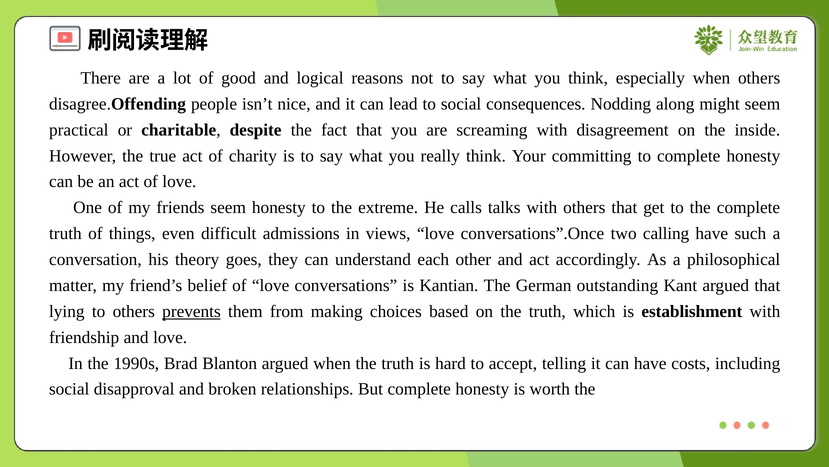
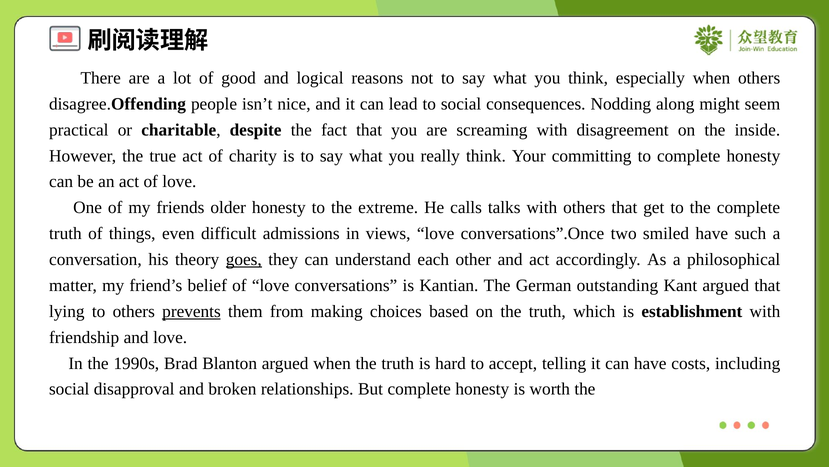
friends seem: seem -> older
calling: calling -> smiled
goes underline: none -> present
